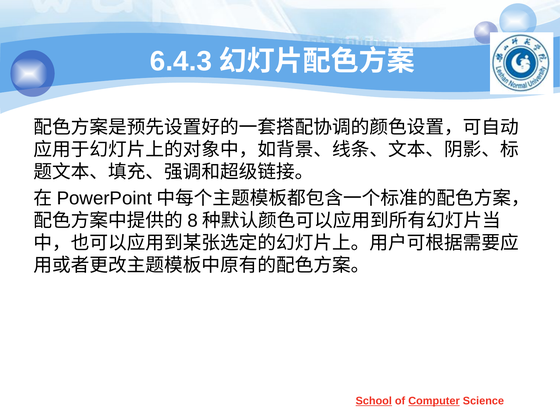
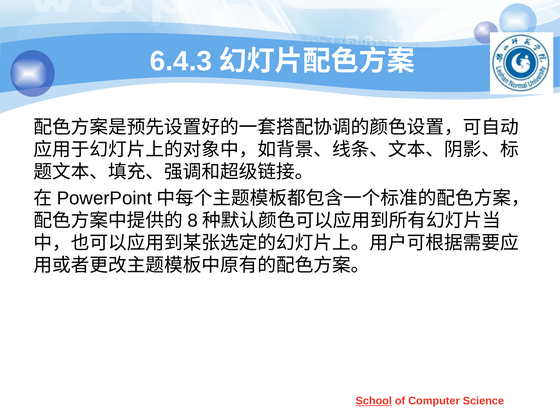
Computer underline: present -> none
